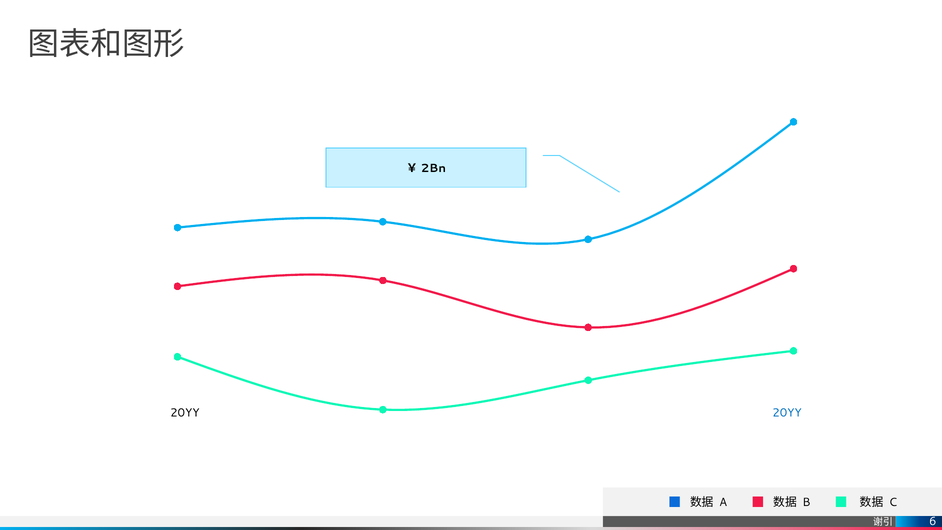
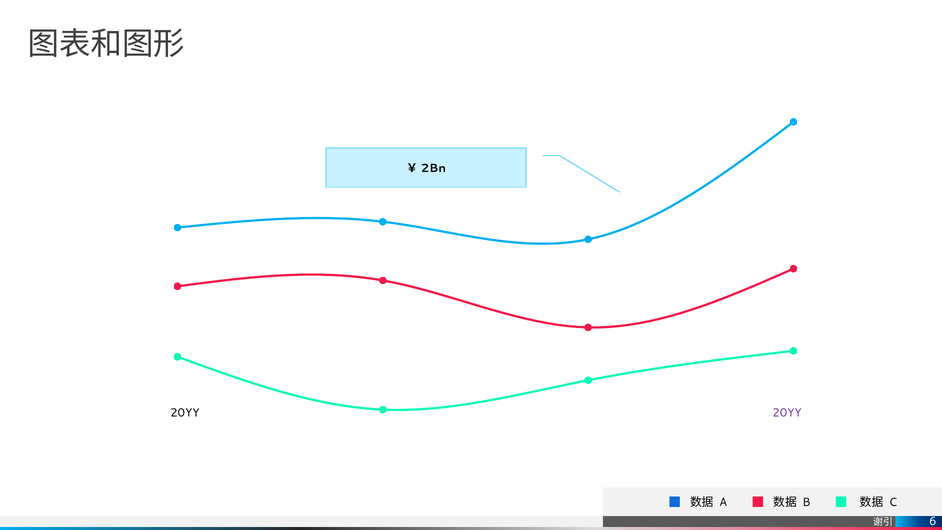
20YY at (787, 413) colour: blue -> purple
